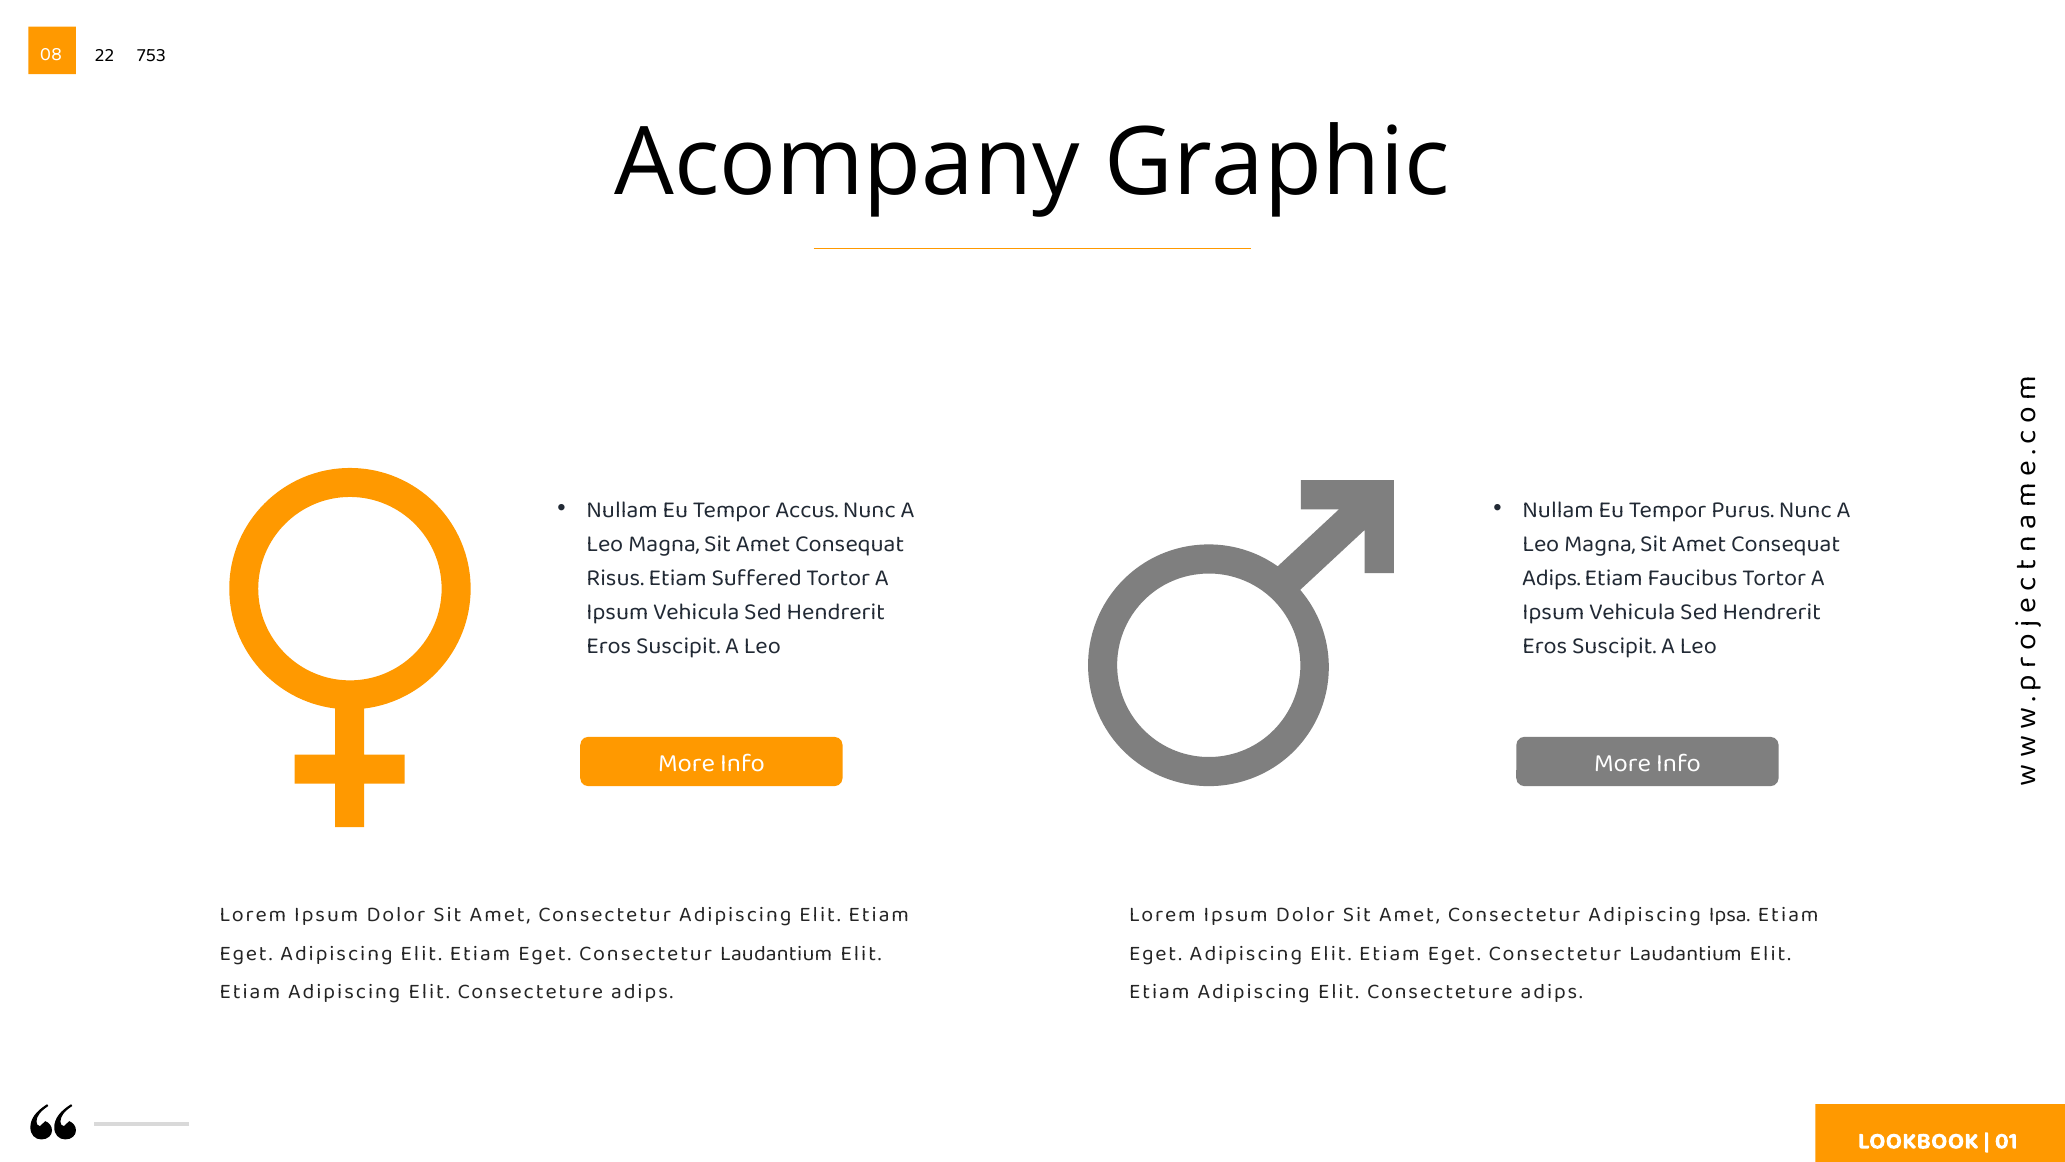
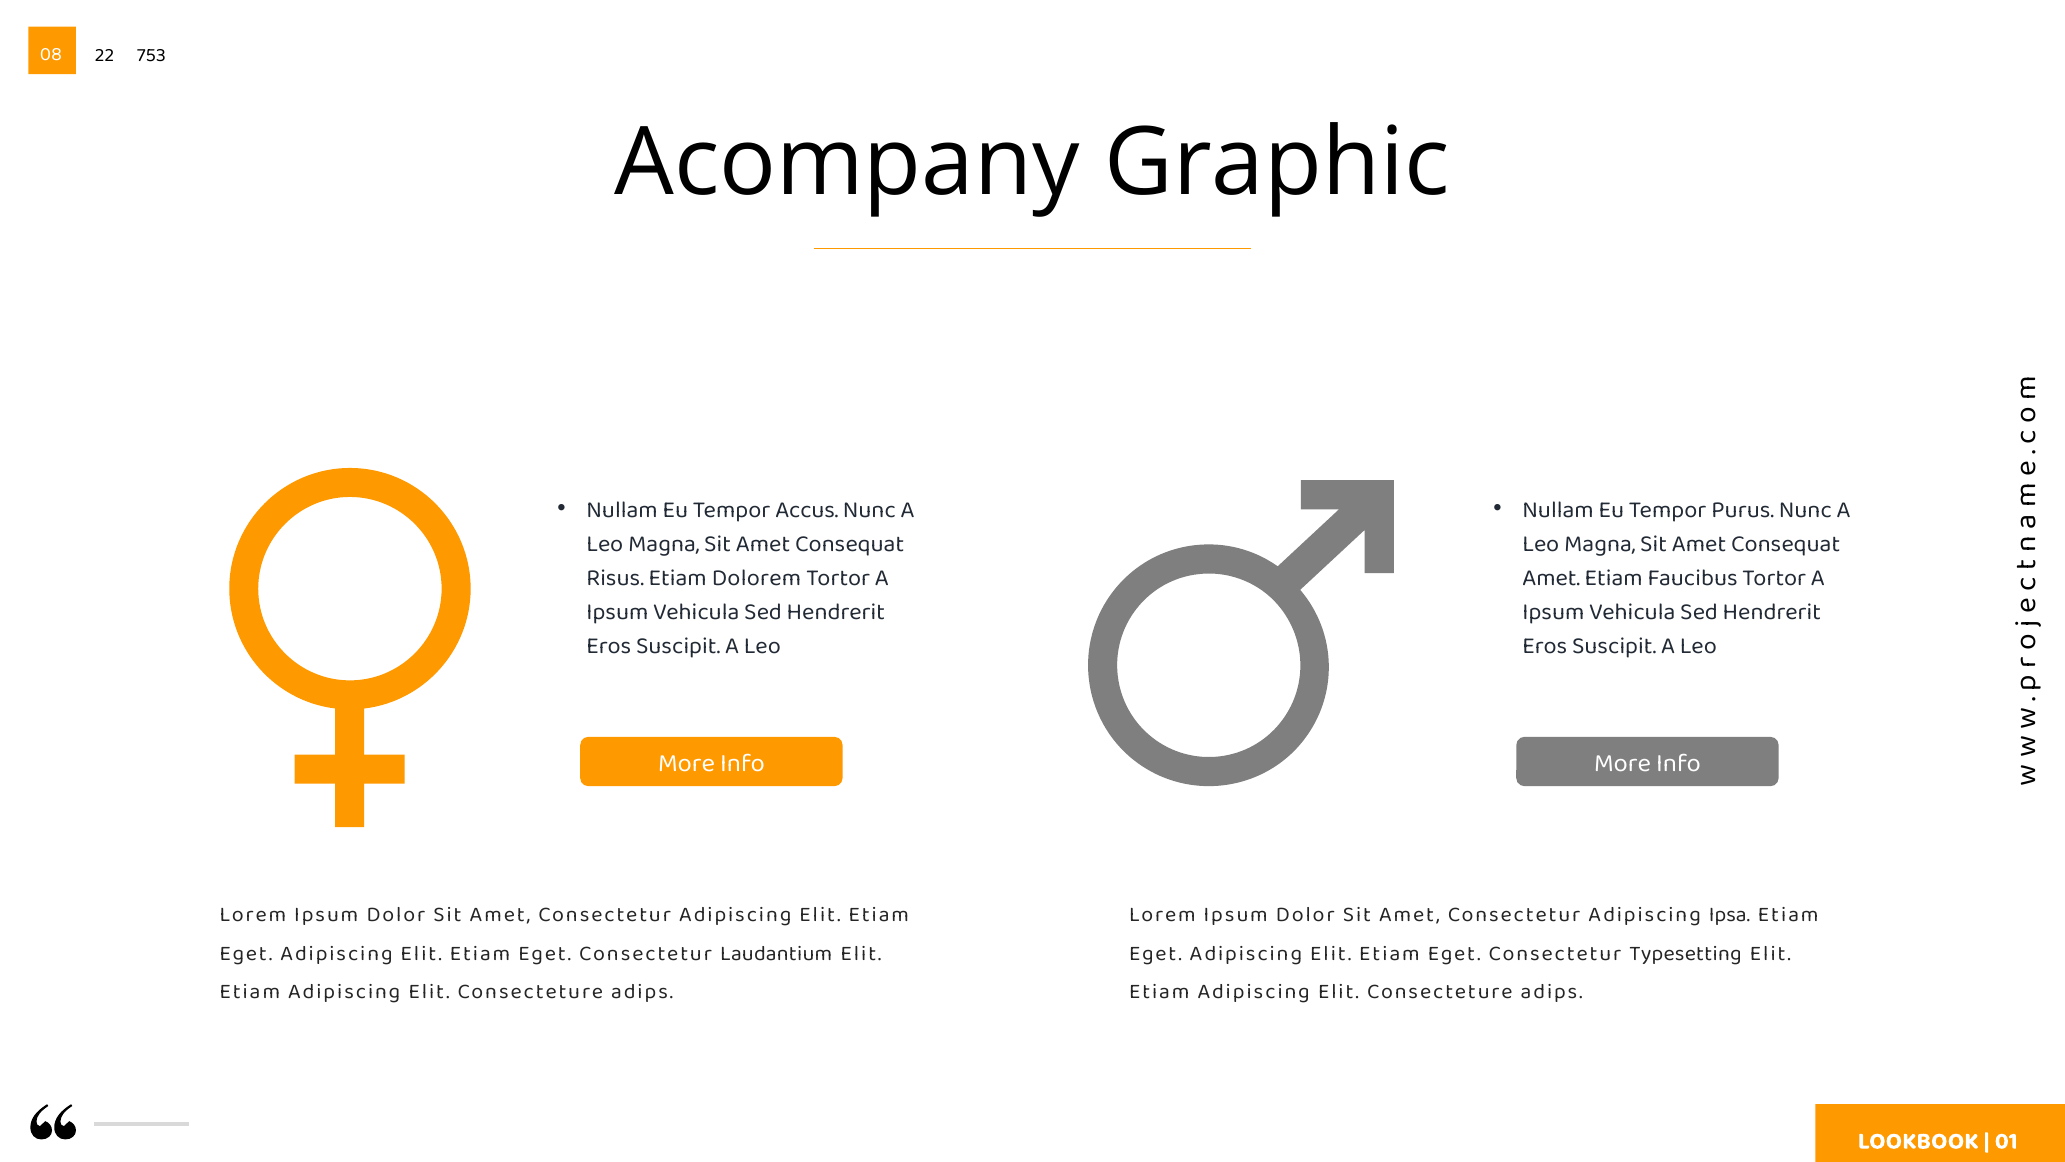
Suffered: Suffered -> Dolorem
Adips at (1551, 577): Adips -> Amet
Laudantium at (1686, 953): Laudantium -> Typesetting
